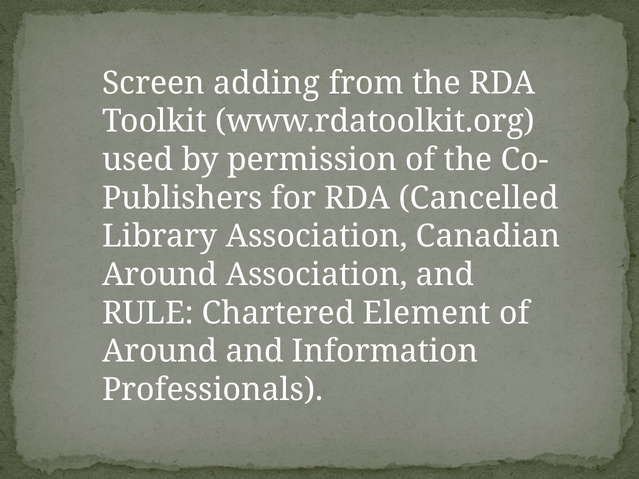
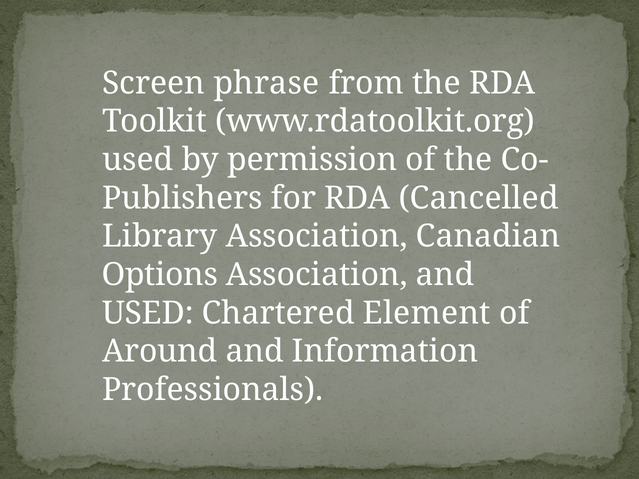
adding: adding -> phrase
Around at (160, 275): Around -> Options
RULE at (148, 313): RULE -> USED
